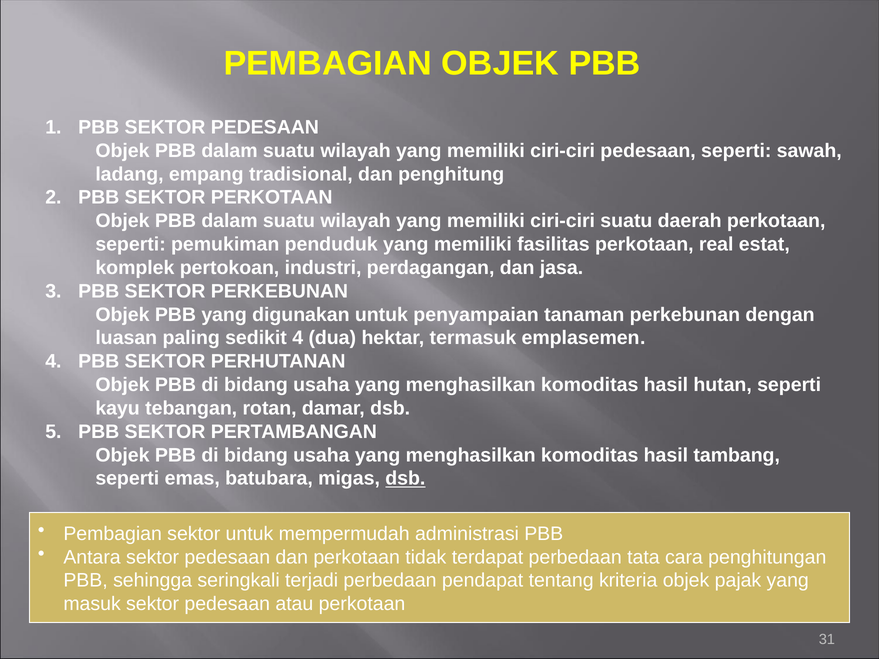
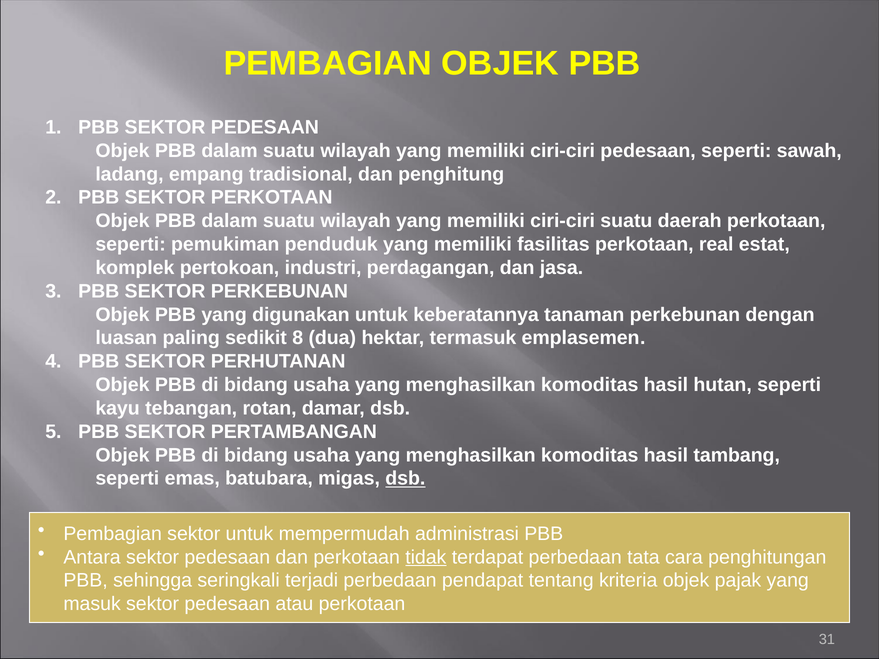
penyampaian: penyampaian -> keberatannya
sedikit 4: 4 -> 8
tidak underline: none -> present
